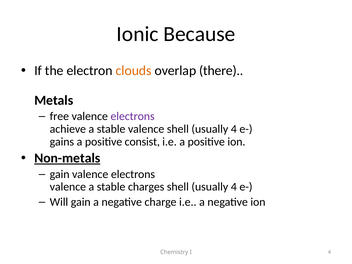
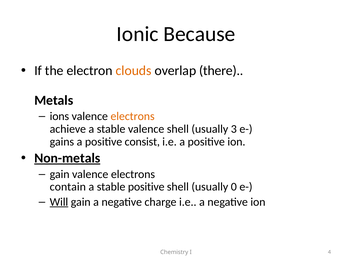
free: free -> ions
electrons at (133, 116) colour: purple -> orange
valence shell usually 4: 4 -> 3
valence at (68, 187): valence -> contain
stable charges: charges -> positive
4 at (234, 187): 4 -> 0
Will underline: none -> present
